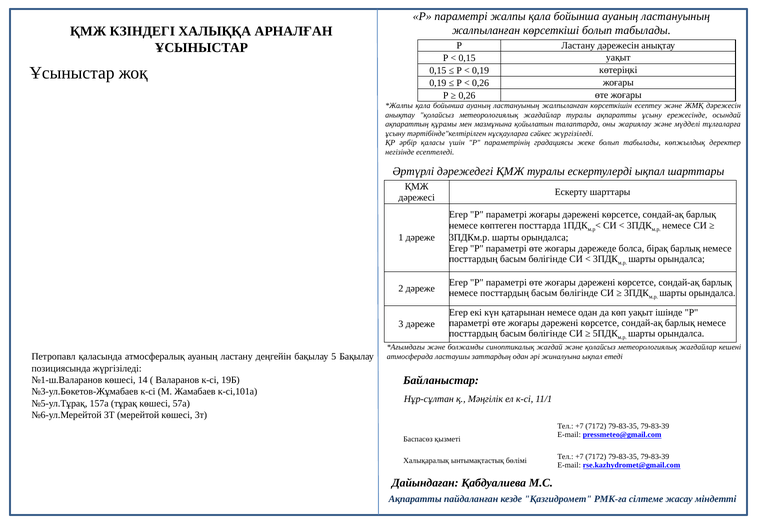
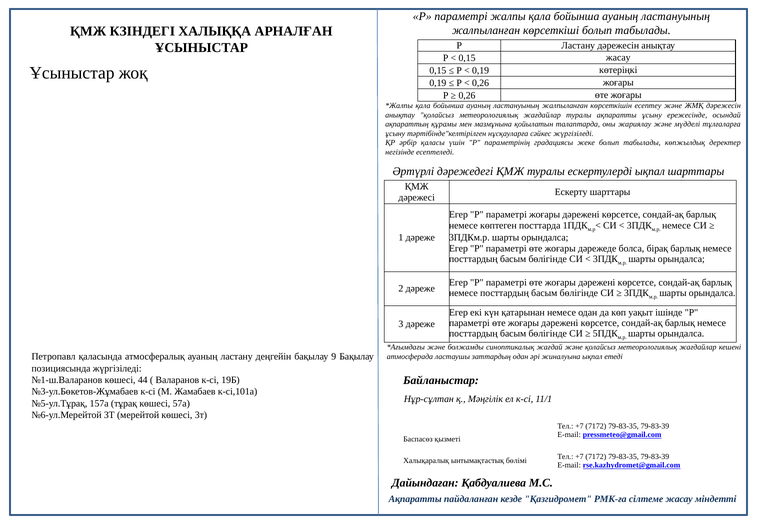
0,15 уақыт: уақыт -> жасау
5: 5 -> 9
14: 14 -> 44
